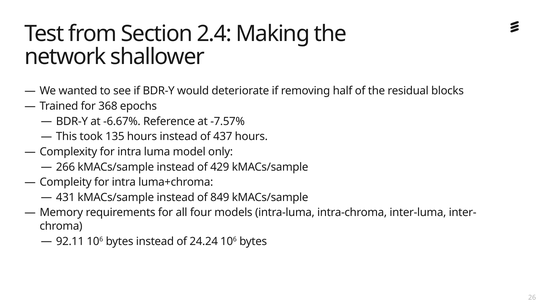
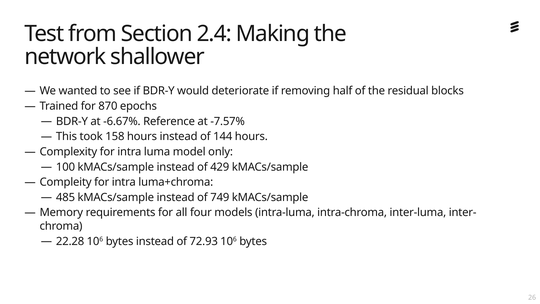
368: 368 -> 870
135: 135 -> 158
437: 437 -> 144
266: 266 -> 100
431: 431 -> 485
849: 849 -> 749
92.11: 92.11 -> 22.28
24.24: 24.24 -> 72.93
